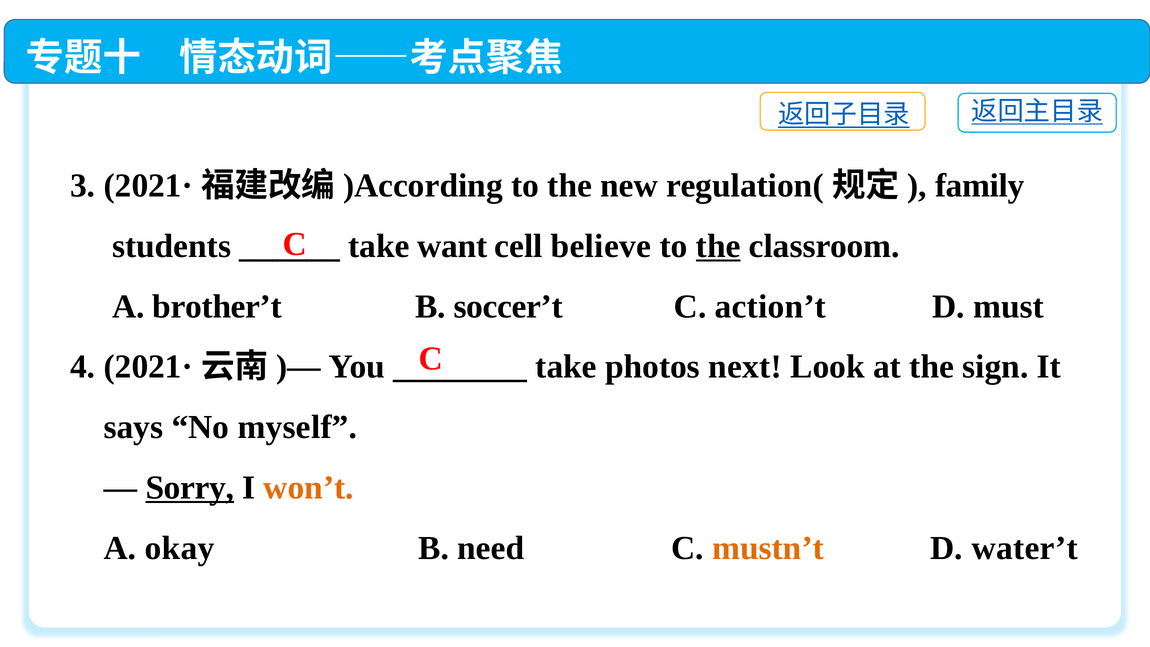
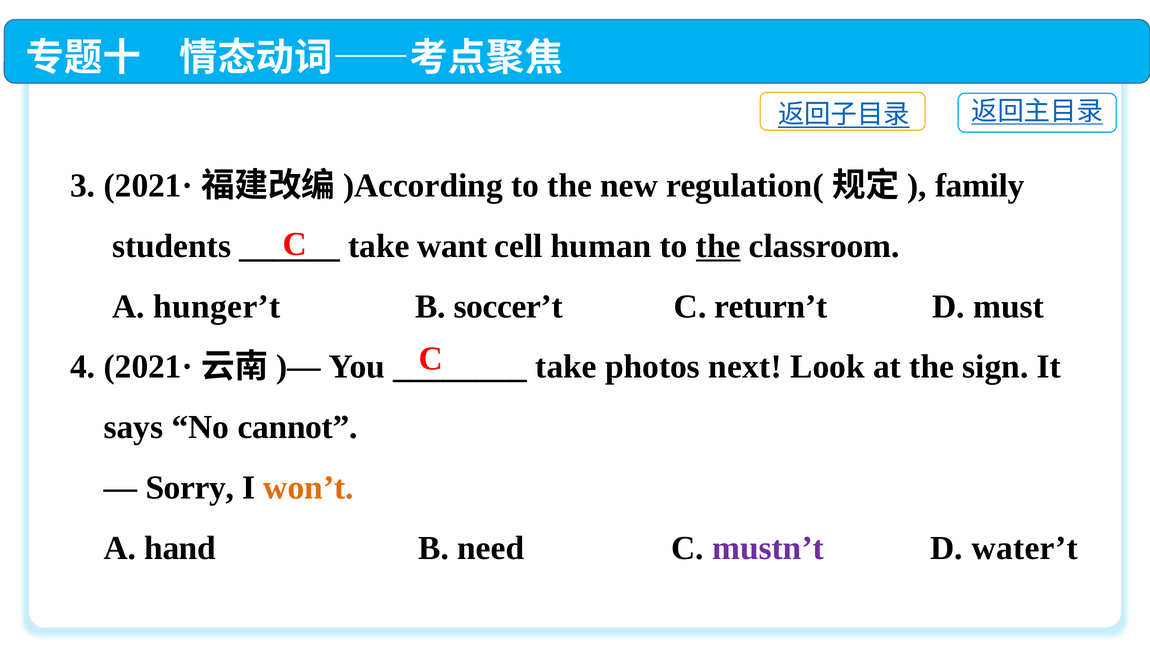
believe: believe -> human
brother’t: brother’t -> hunger’t
action’t: action’t -> return’t
myself: myself -> cannot
Sorry underline: present -> none
okay: okay -> hand
mustn’t colour: orange -> purple
